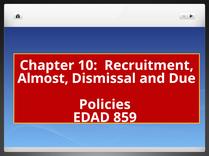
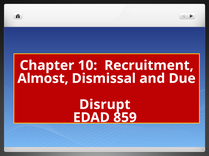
Policies: Policies -> Disrupt
